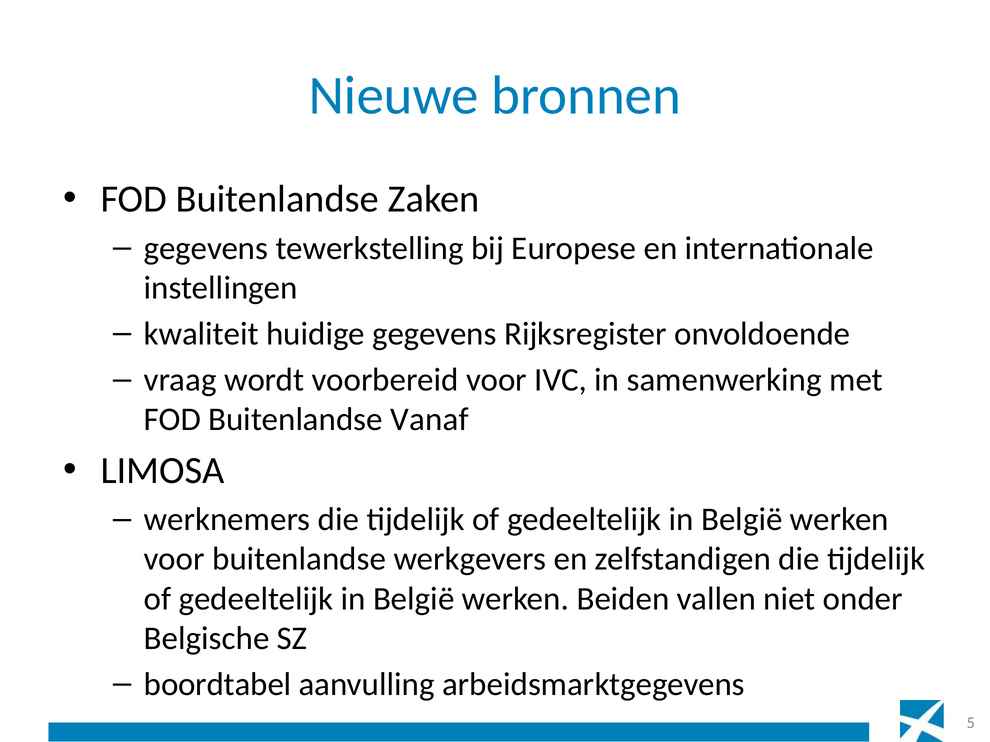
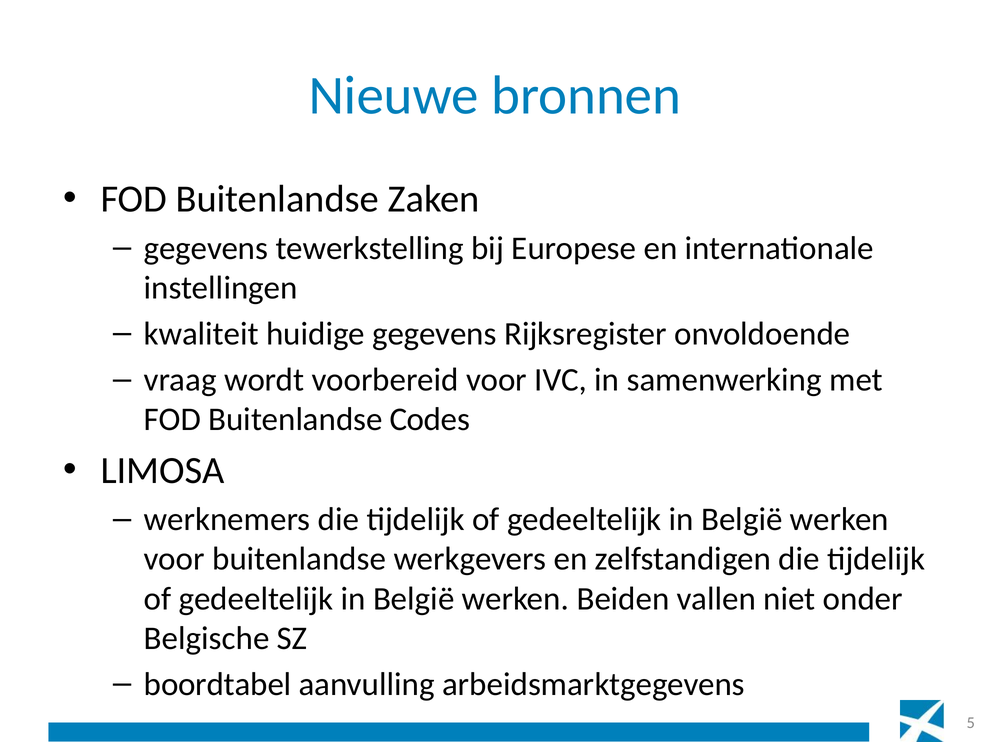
Vanaf: Vanaf -> Codes
